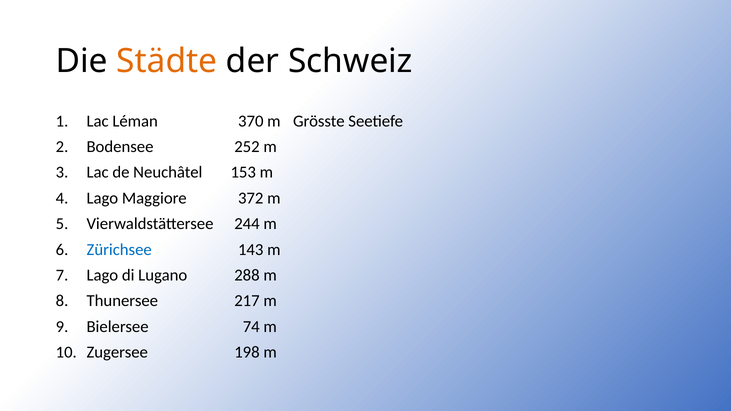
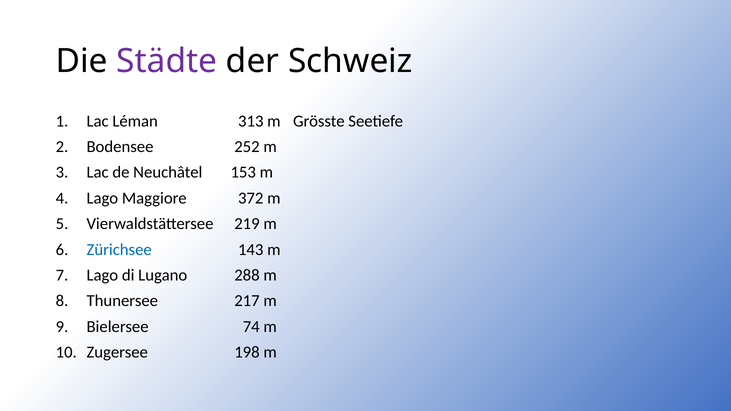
Städte colour: orange -> purple
370: 370 -> 313
244: 244 -> 219
